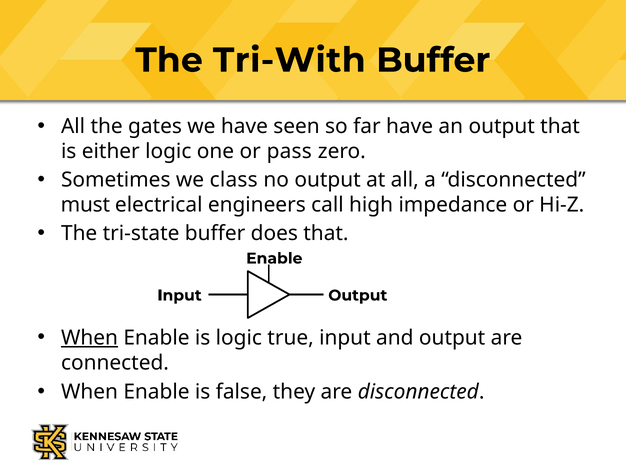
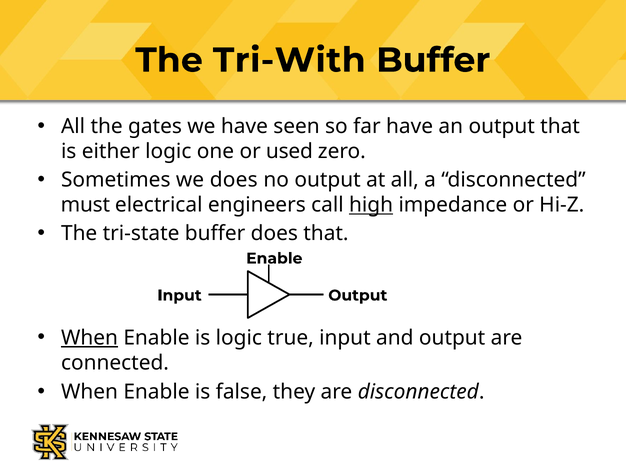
pass: pass -> used
we class: class -> does
high underline: none -> present
